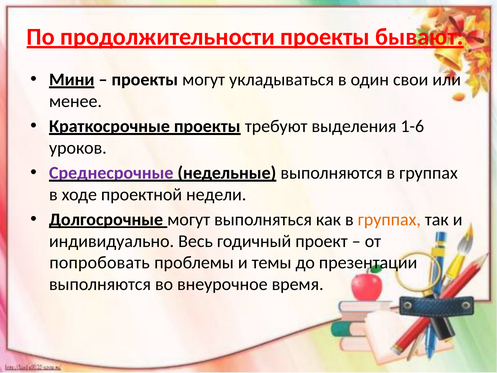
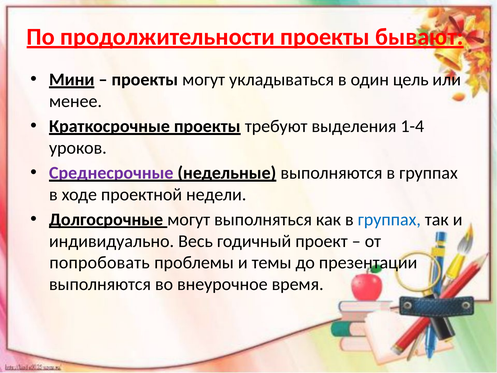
свои: свои -> цель
1-6: 1-6 -> 1-4
группах at (389, 219) colour: orange -> blue
